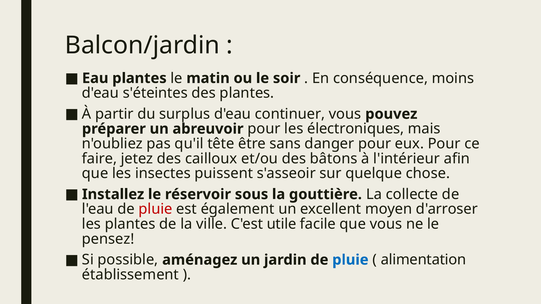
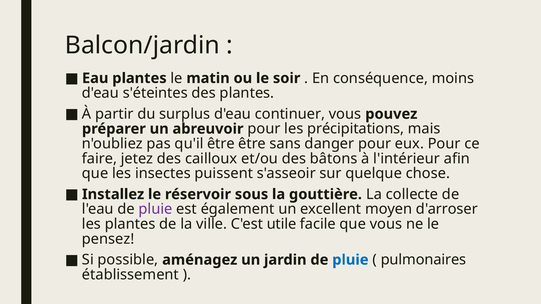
électroniques: électroniques -> précipitations
qu'il tête: tête -> être
pluie at (156, 209) colour: red -> purple
alimentation: alimentation -> pulmonaires
